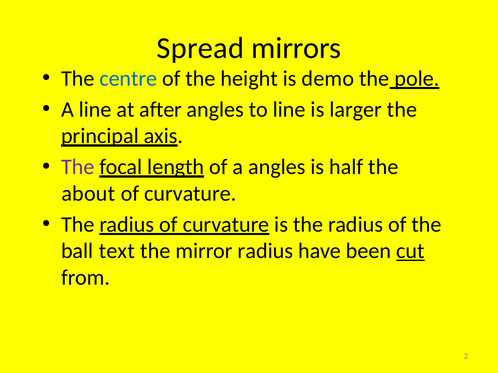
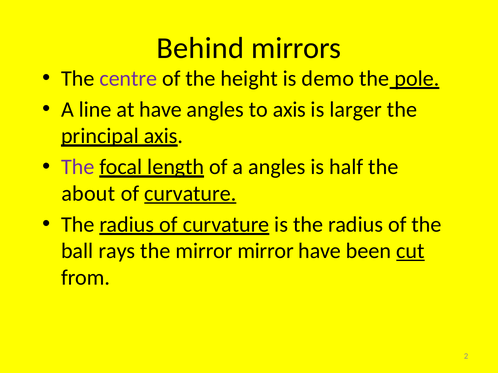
Spread: Spread -> Behind
centre colour: blue -> purple
at after: after -> have
to line: line -> axis
curvature at (190, 194) underline: none -> present
text: text -> rays
mirror radius: radius -> mirror
